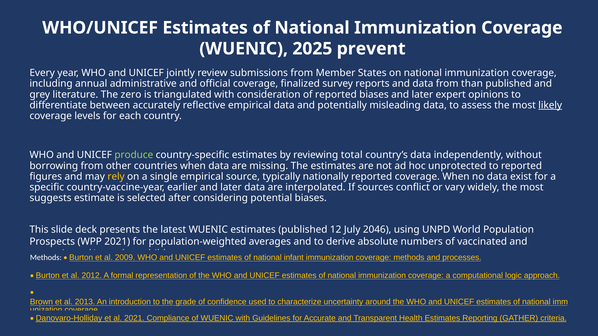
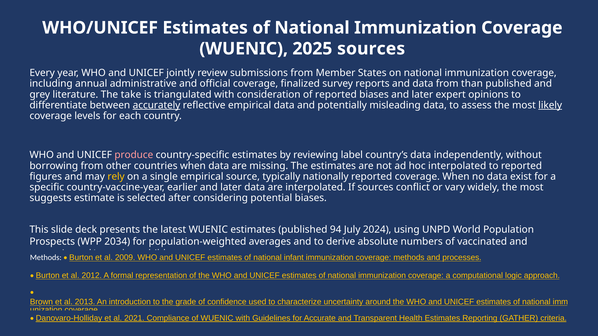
2025 prevent: prevent -> sources
zero: zero -> take
accurately underline: none -> present
produce colour: light green -> pink
total: total -> label
hoc unprotected: unprotected -> interpolated
12: 12 -> 94
2046: 2046 -> 2024
WPP 2021: 2021 -> 2034
